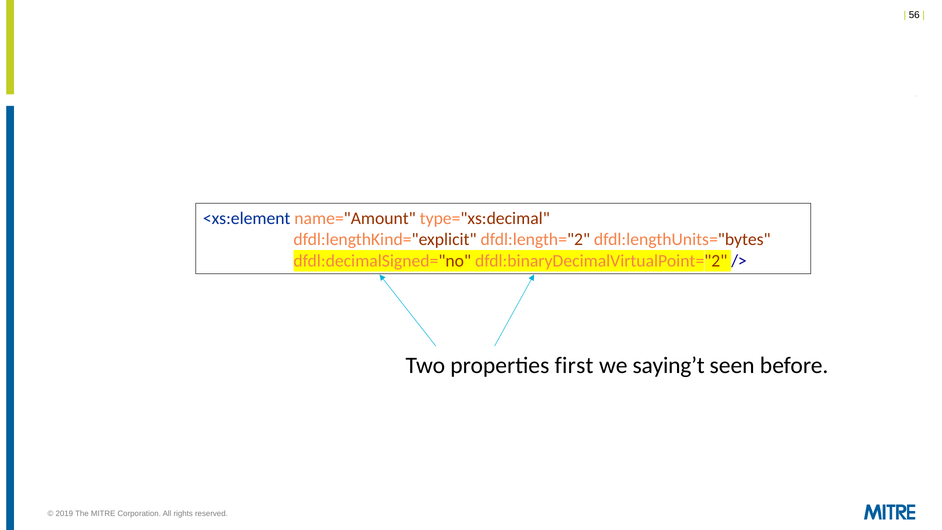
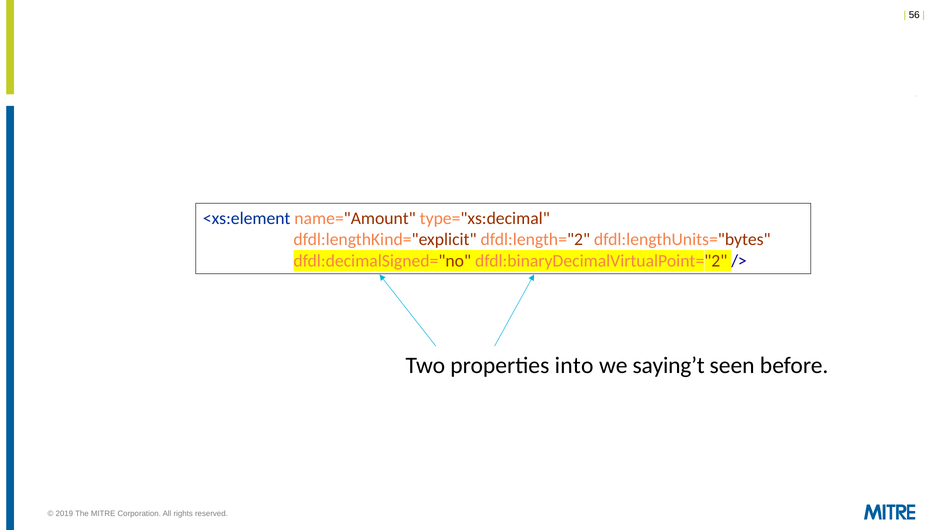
first: first -> into
